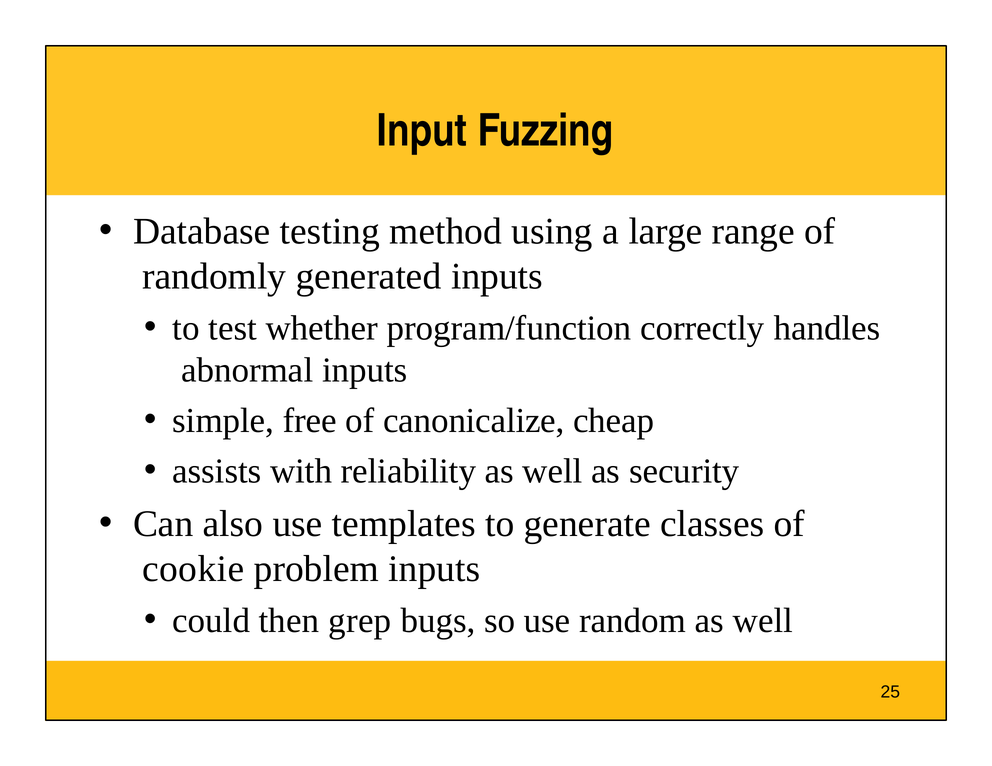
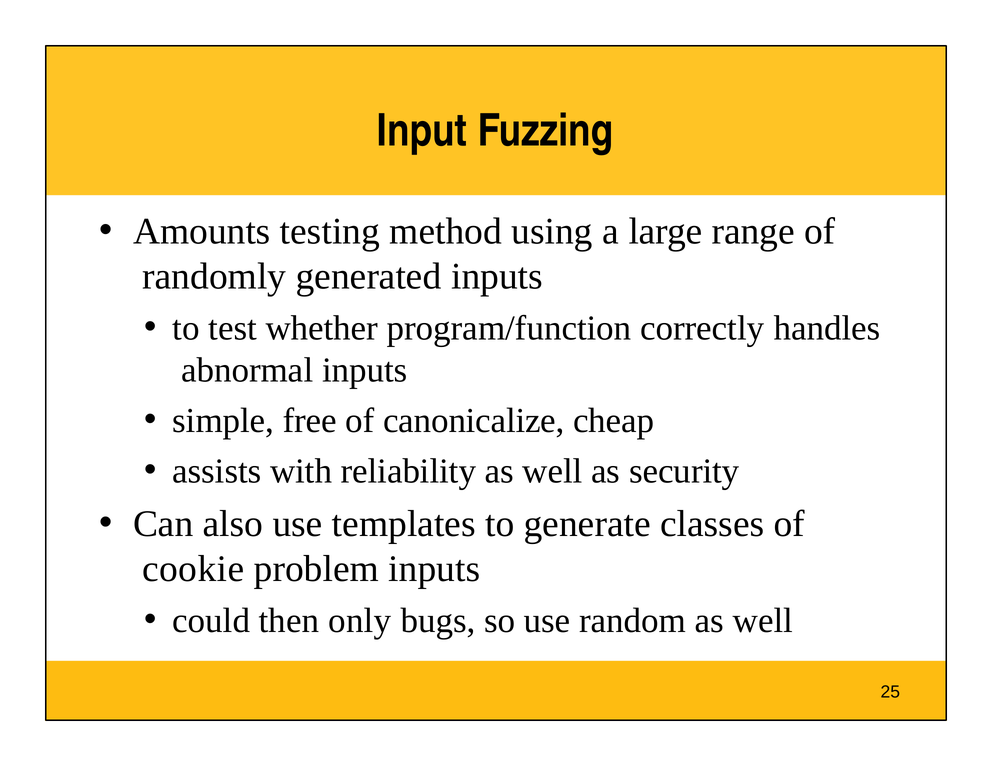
Database: Database -> Amounts
grep: grep -> only
